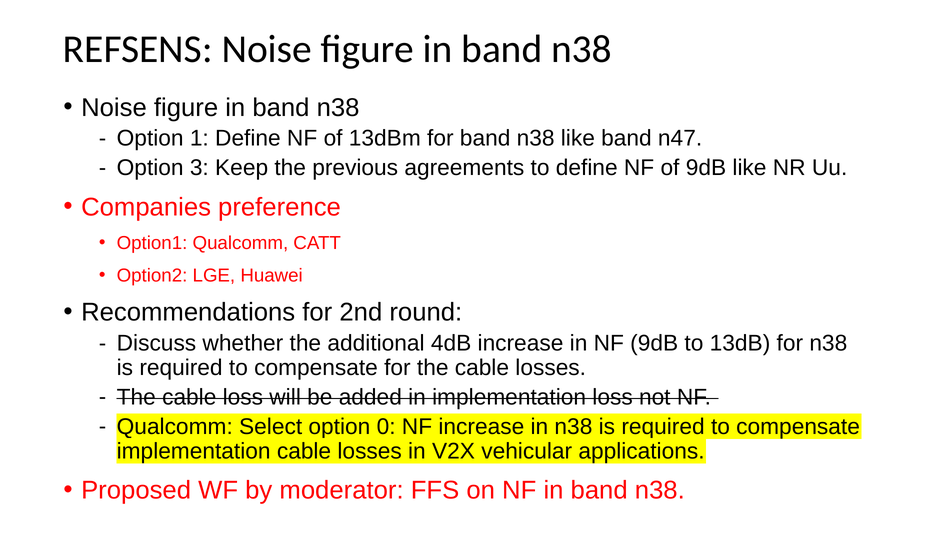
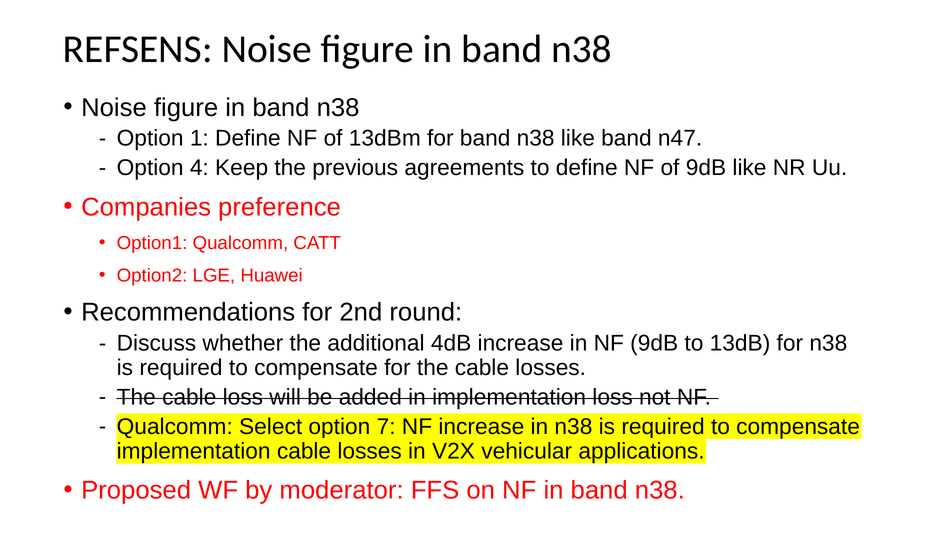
3: 3 -> 4
0: 0 -> 7
